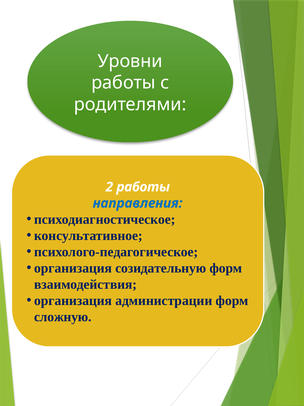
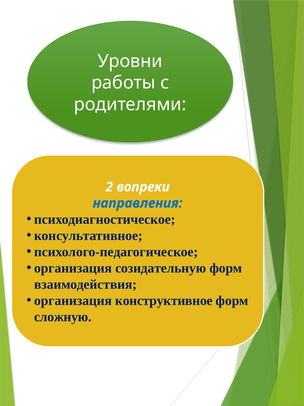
2 работы: работы -> вопреки
администрации: администрации -> конструктивное
